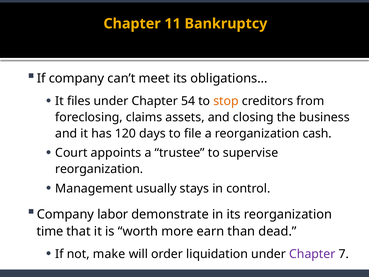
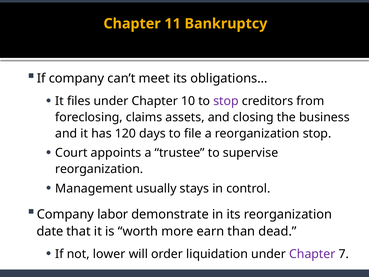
54: 54 -> 10
stop at (226, 101) colour: orange -> purple
reorganization cash: cash -> stop
time: time -> date
make: make -> lower
